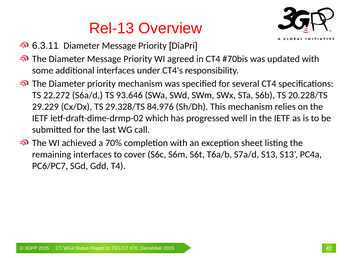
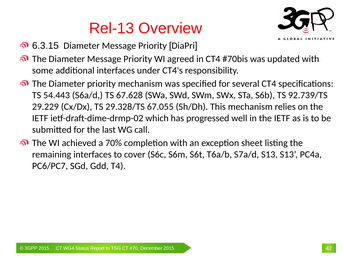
6.3.11: 6.3.11 -> 6.3.15
22.272: 22.272 -> 54.443
93.646: 93.646 -> 67.628
20.228/TS: 20.228/TS -> 92.739/TS
84.976: 84.976 -> 67.055
